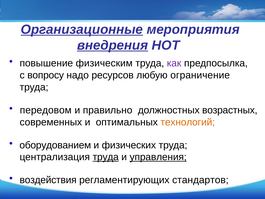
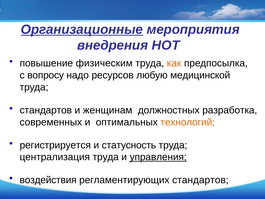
внедрения underline: present -> none
как colour: purple -> orange
ограничение: ограничение -> медицинской
передовом at (46, 110): передовом -> стандартов
правильно: правильно -> женщинам
возрастных: возрастных -> разработка
оборудованием: оборудованием -> регистрируется
физических: физических -> статусность
труда at (106, 157) underline: present -> none
